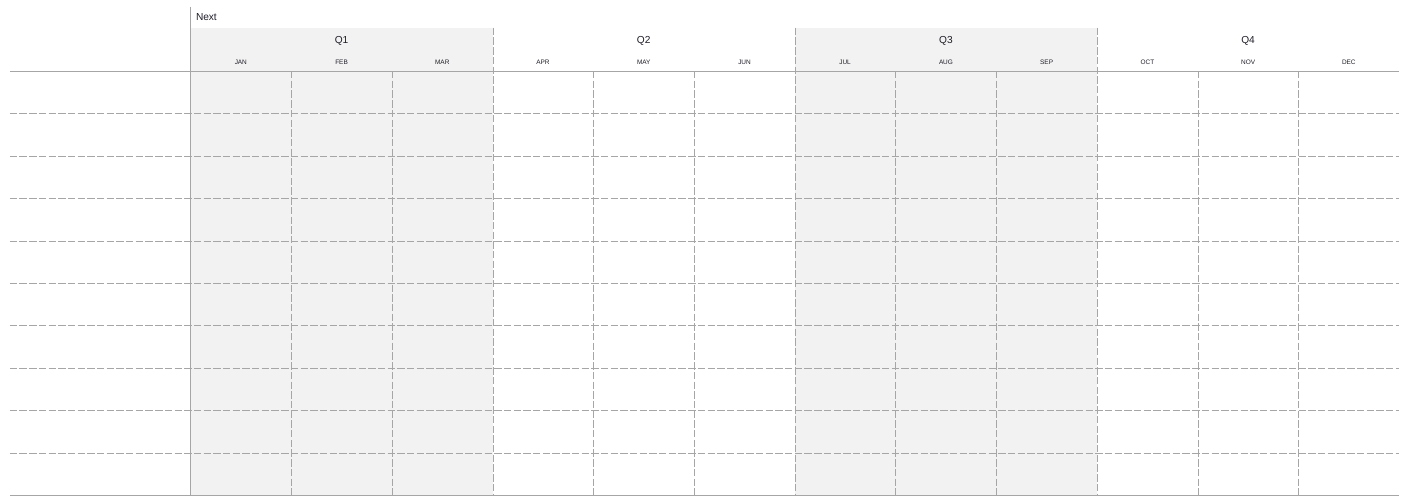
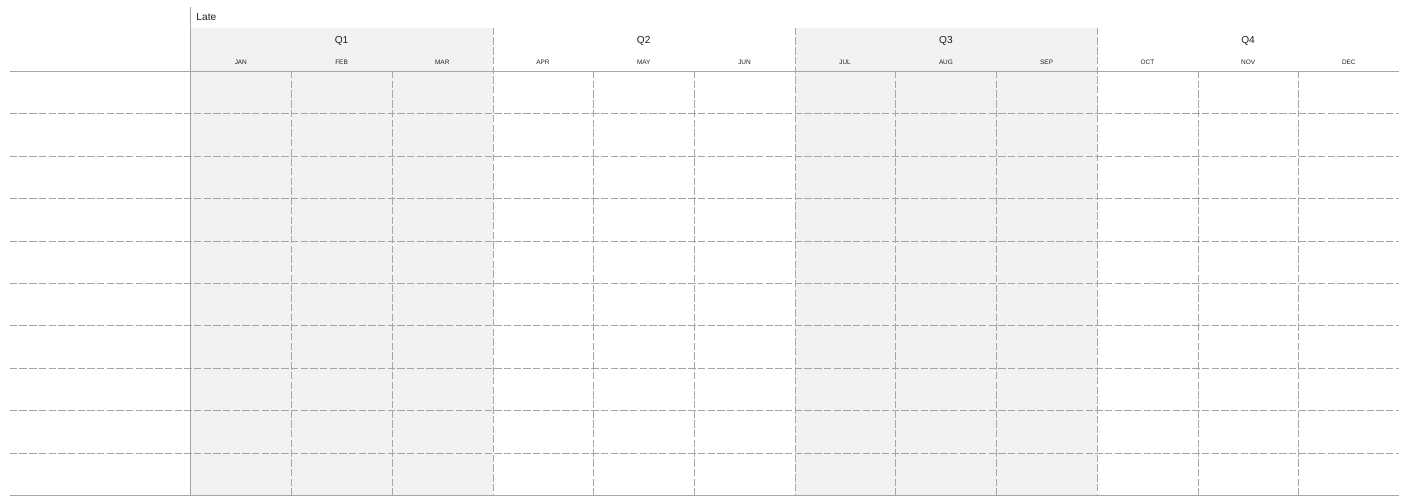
Next: Next -> Late
